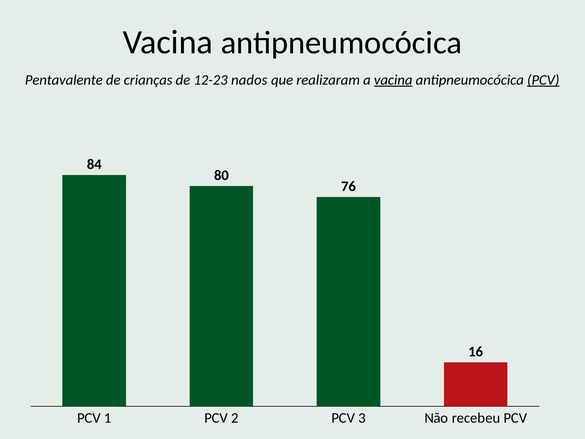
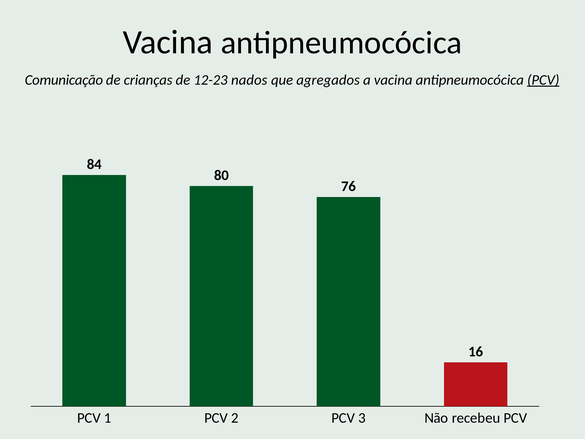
Pentavalente: Pentavalente -> Comunicação
realizaram: realizaram -> agregados
vacina at (393, 80) underline: present -> none
